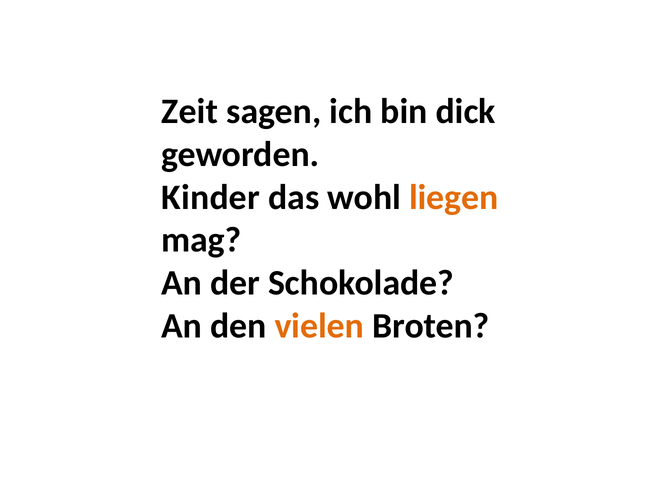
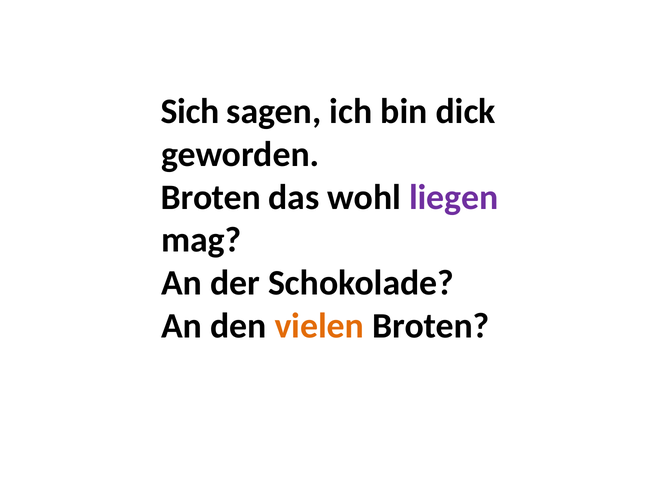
Zeit: Zeit -> Sich
Kinder at (211, 198): Kinder -> Broten
liegen colour: orange -> purple
